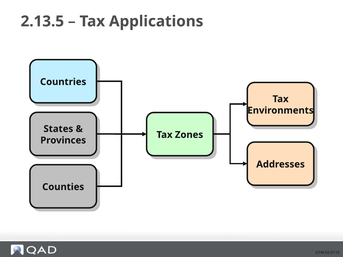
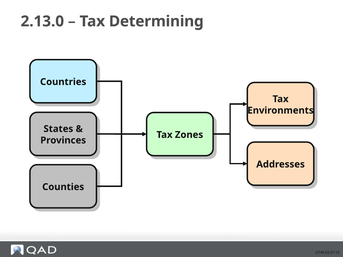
2.13.5: 2.13.5 -> 2.13.0
Applications: Applications -> Determining
